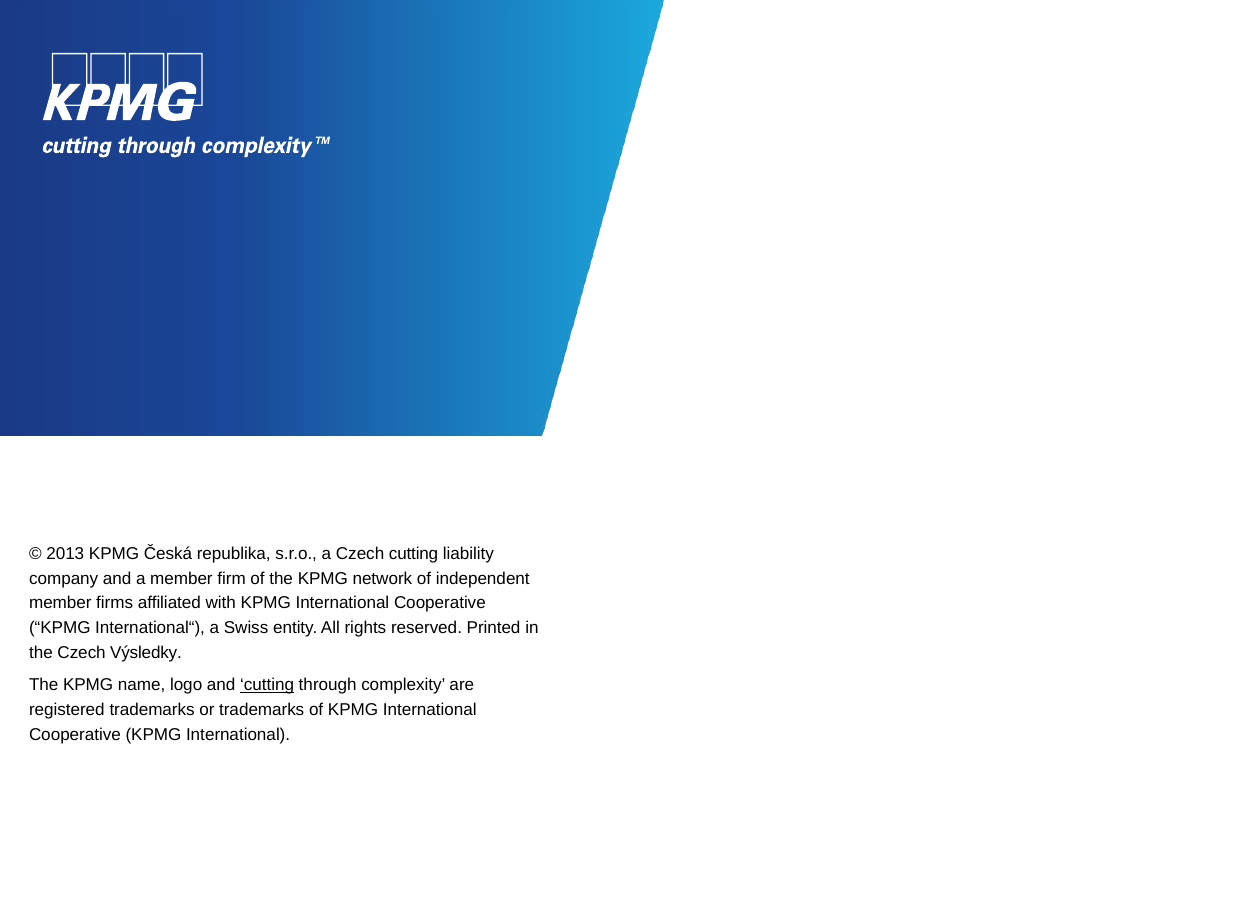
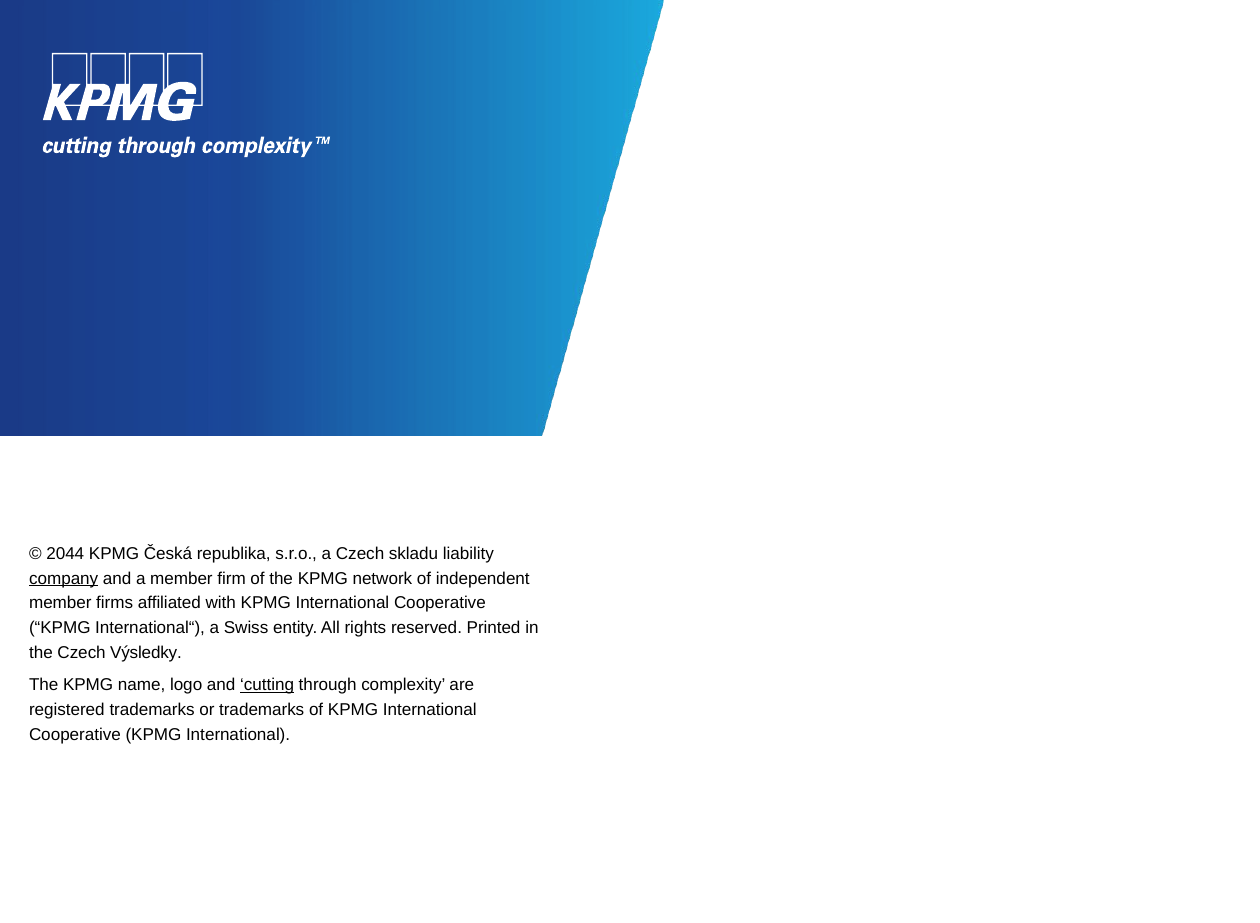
2013: 2013 -> 2044
Czech cutting: cutting -> skladu
company underline: none -> present
